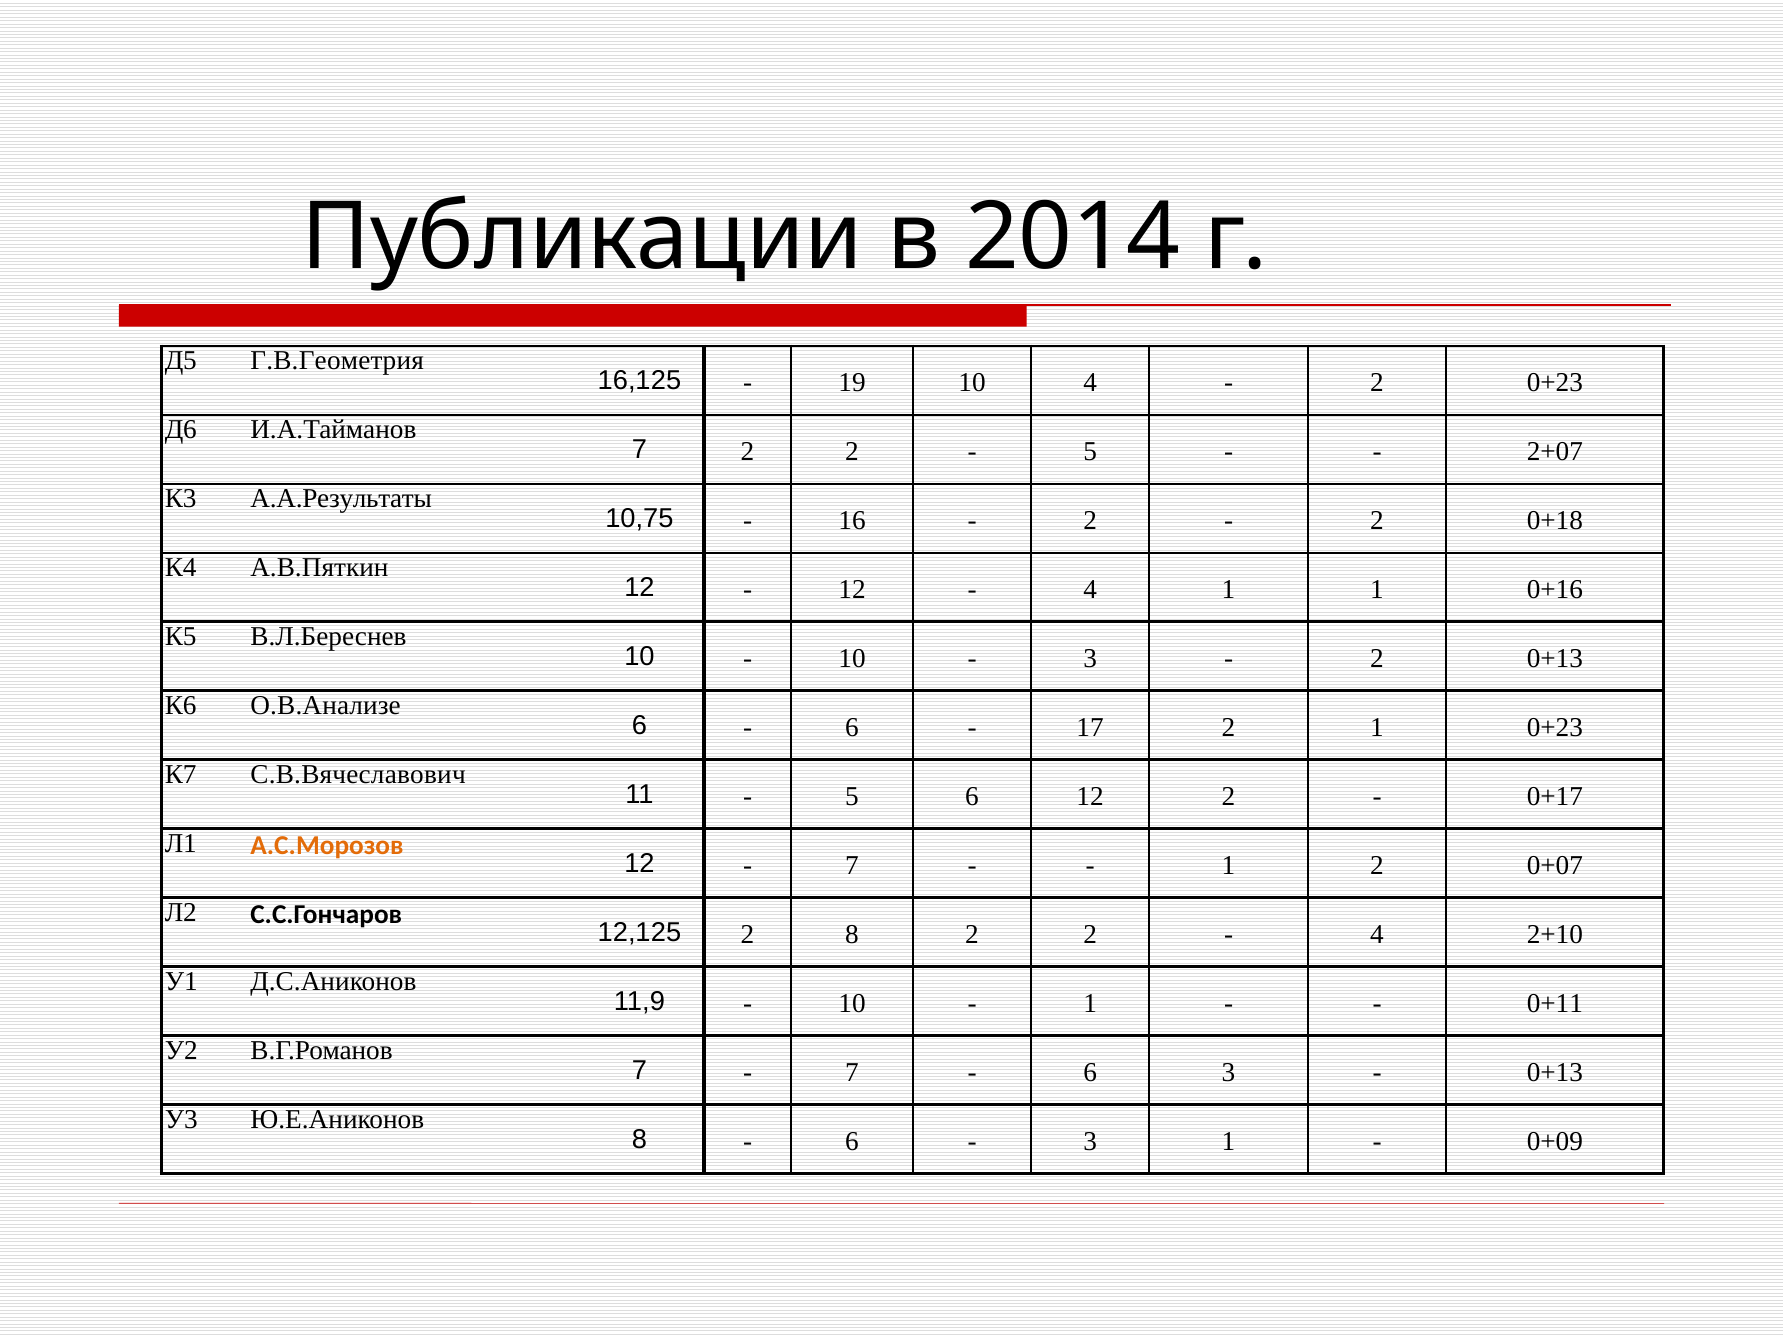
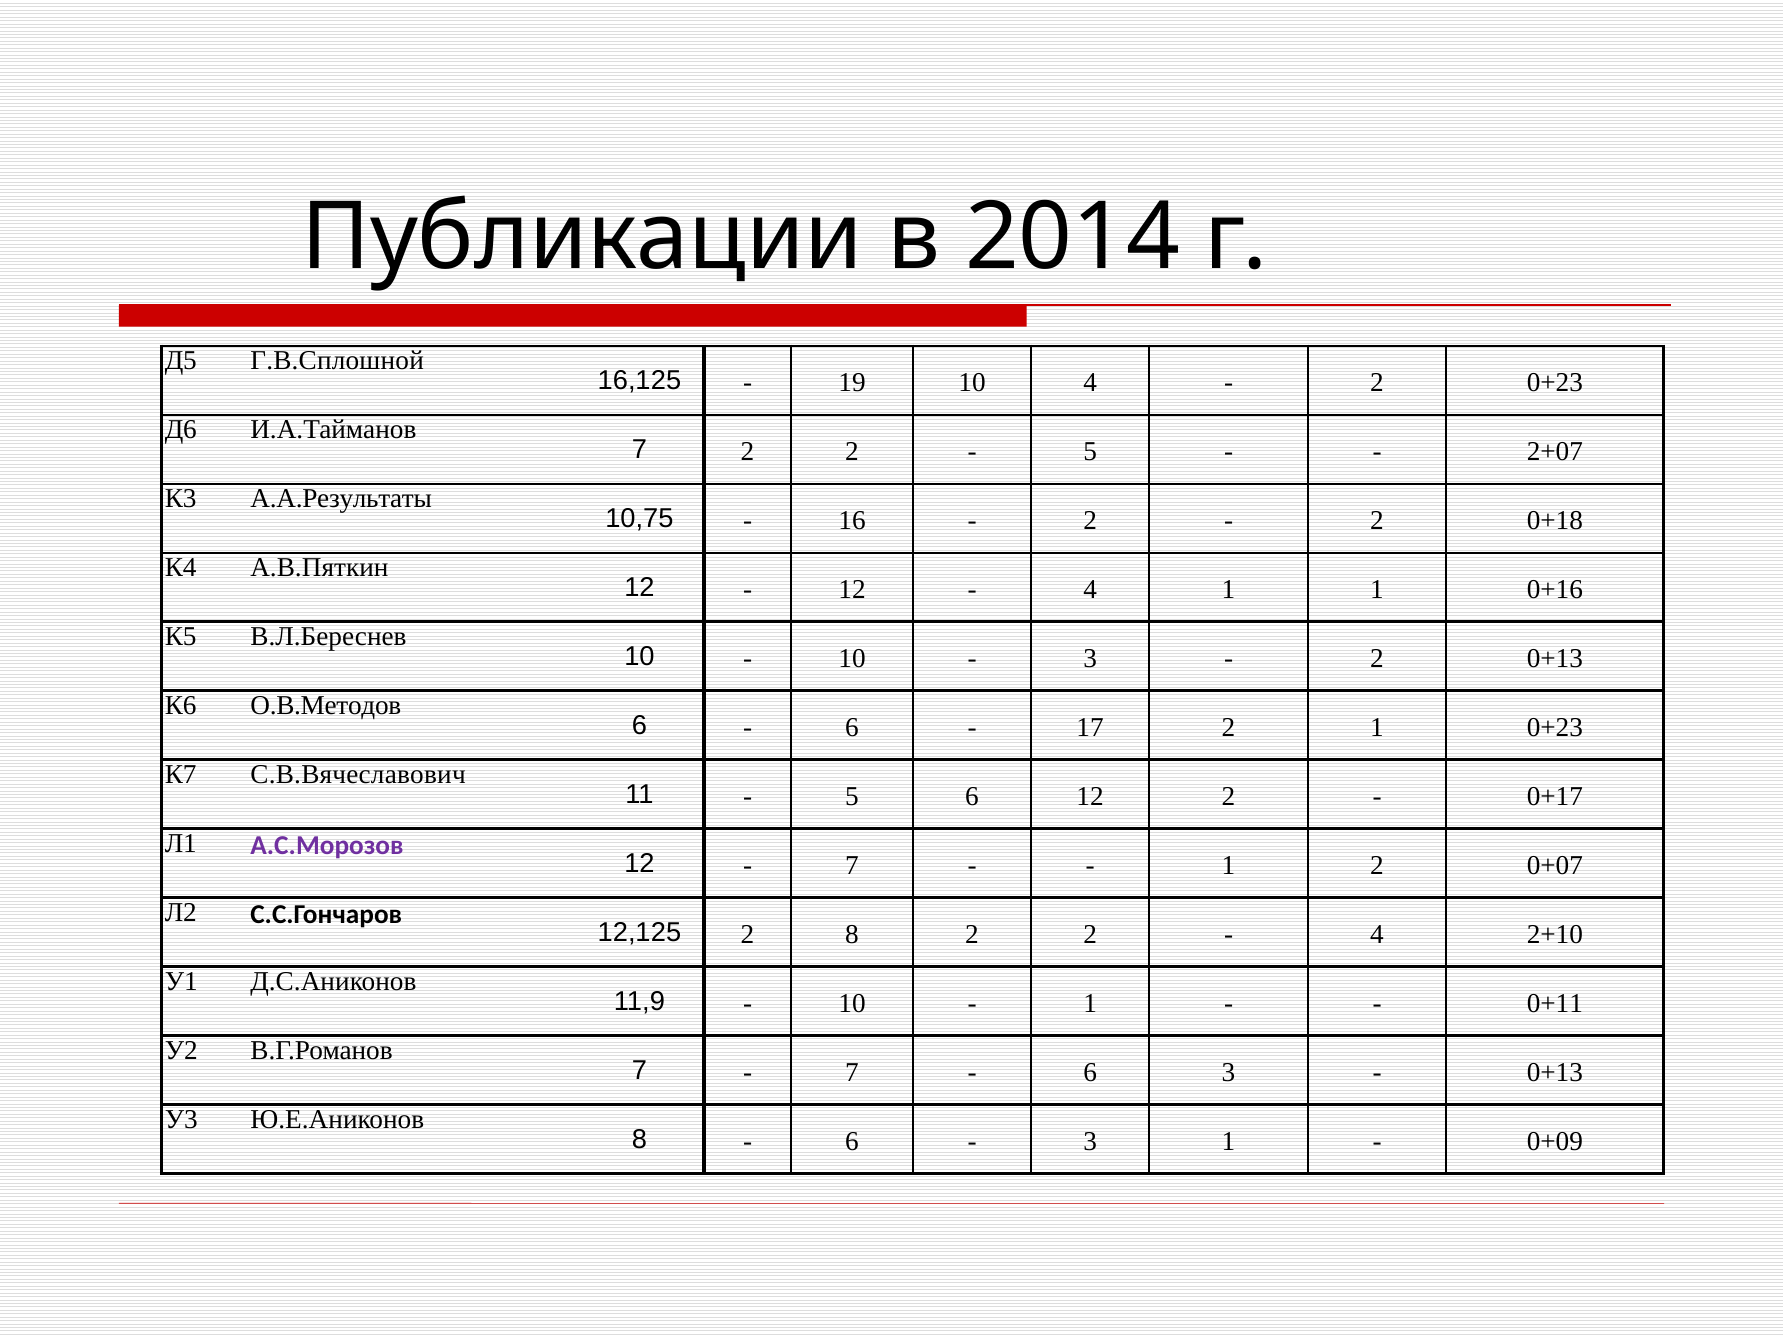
Г.В.Геометрия: Г.В.Геометрия -> Г.В.Сплошной
О.В.Анализе: О.В.Анализе -> О.В.Методов
А.С.Морозов colour: orange -> purple
